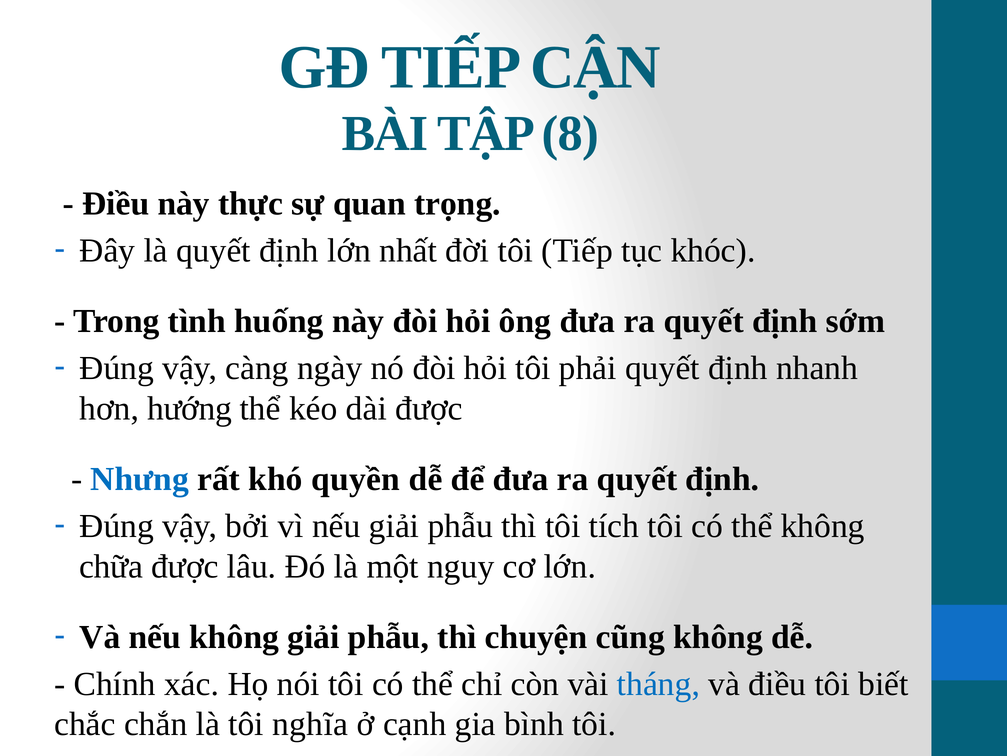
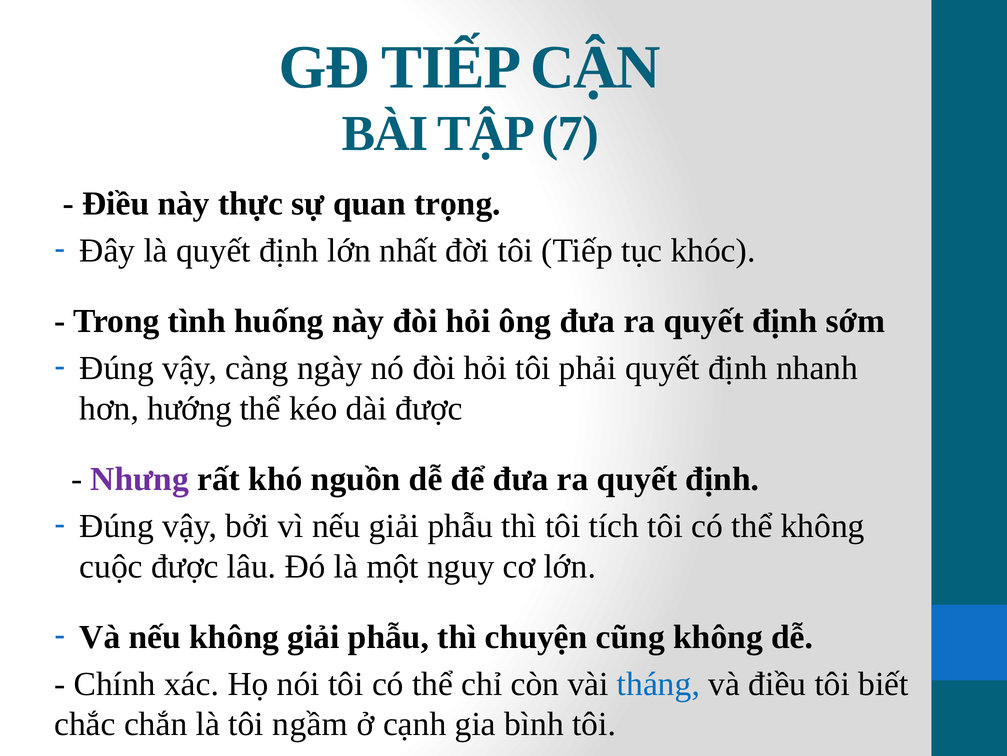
8: 8 -> 7
Nhưng colour: blue -> purple
quyền: quyền -> nguồn
chữa: chữa -> cuộc
nghĩa: nghĩa -> ngầm
